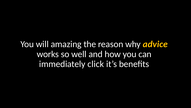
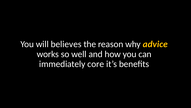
amazing: amazing -> believes
click: click -> core
